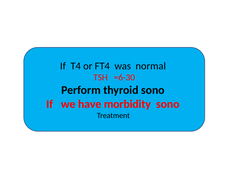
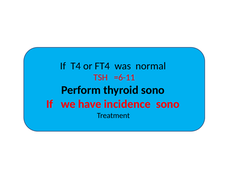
=6-30: =6-30 -> =6-11
morbidity: morbidity -> incidence
